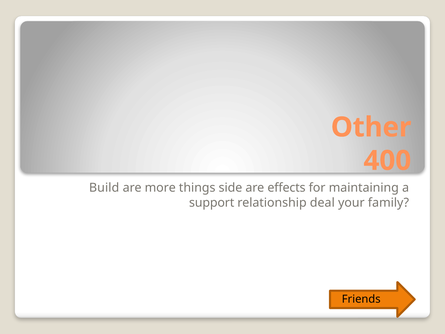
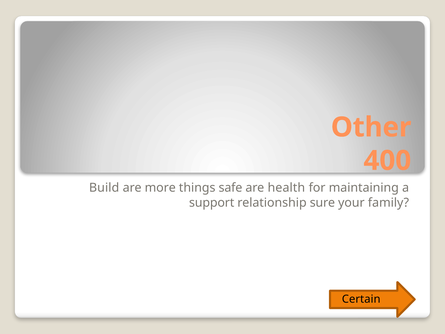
side: side -> safe
effects: effects -> health
deal: deal -> sure
Friends: Friends -> Certain
